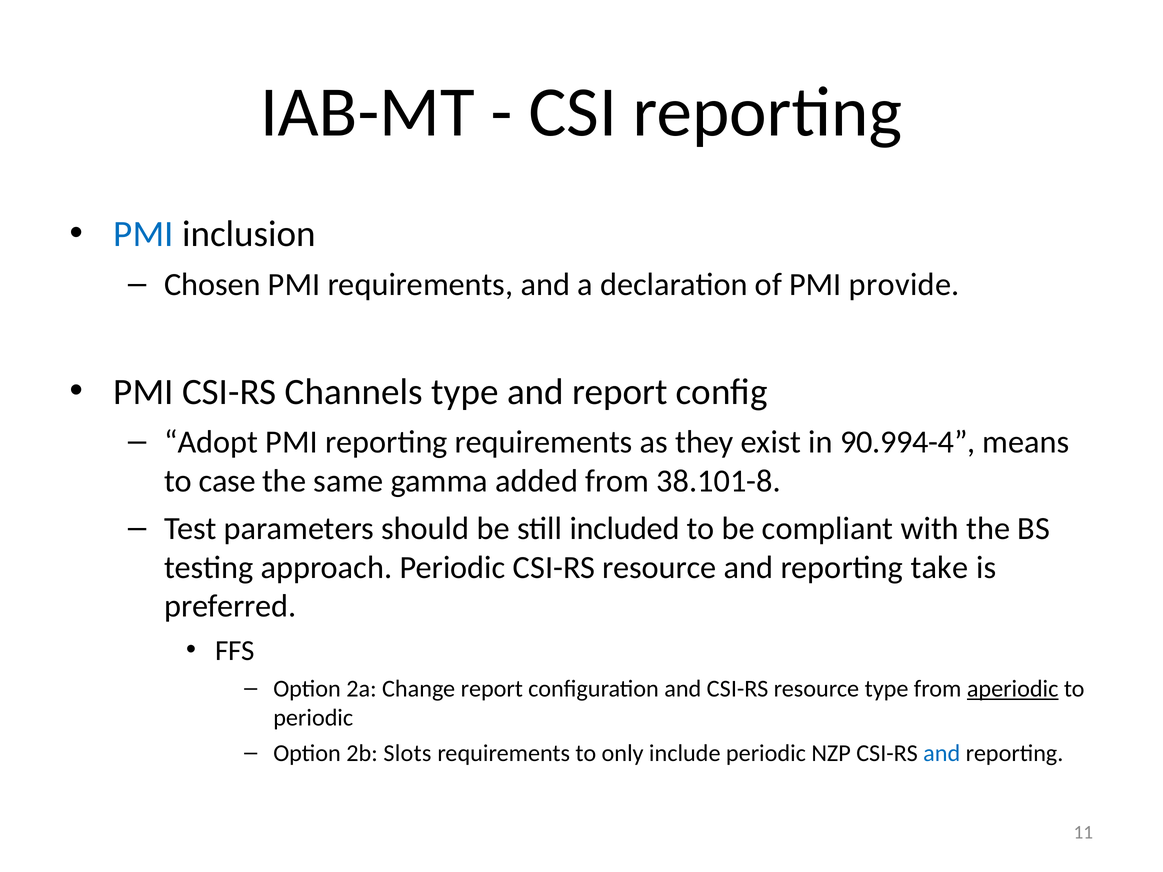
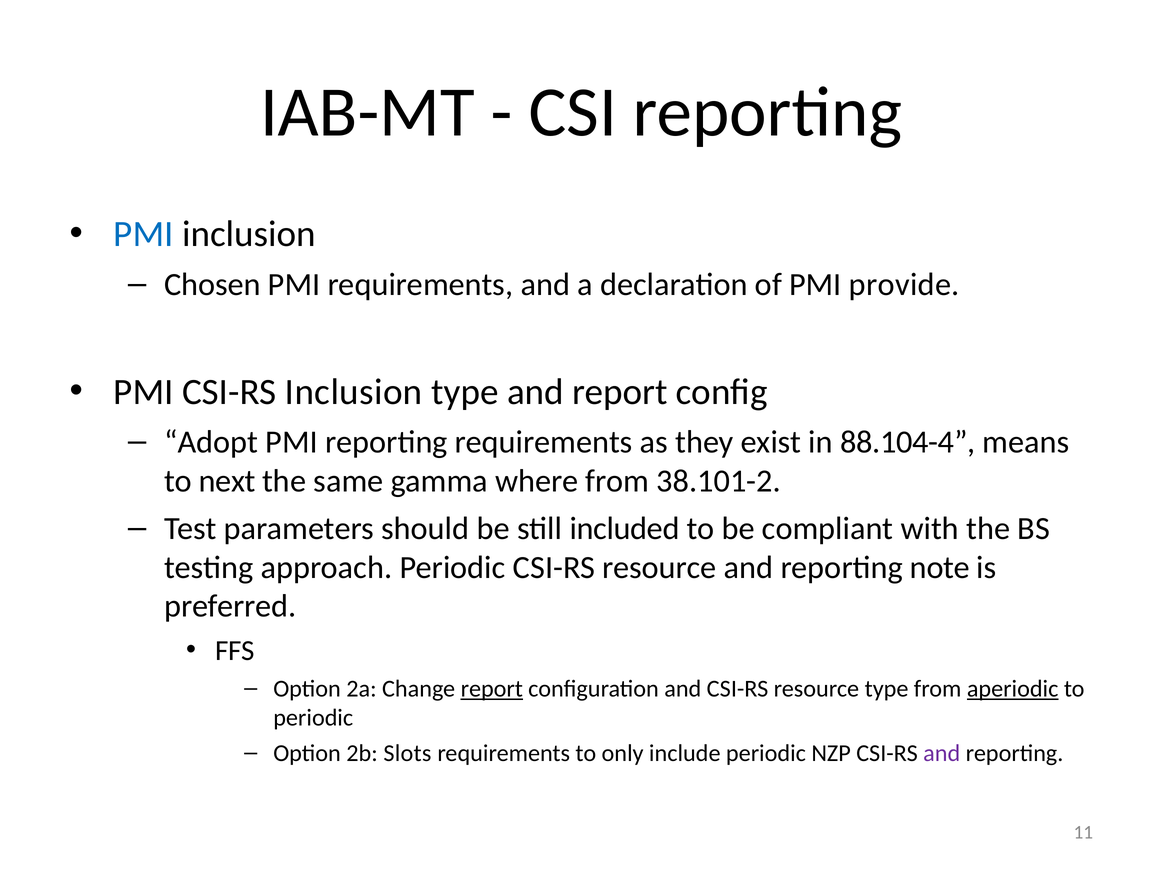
CSI-RS Channels: Channels -> Inclusion
90.994-4: 90.994-4 -> 88.104-4
case: case -> next
added: added -> where
38.101-8: 38.101-8 -> 38.101-2
take: take -> note
report at (492, 689) underline: none -> present
and at (942, 753) colour: blue -> purple
